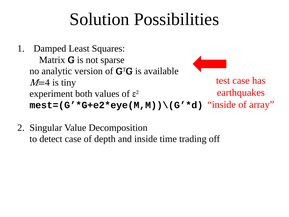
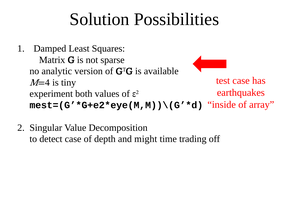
and inside: inside -> might
